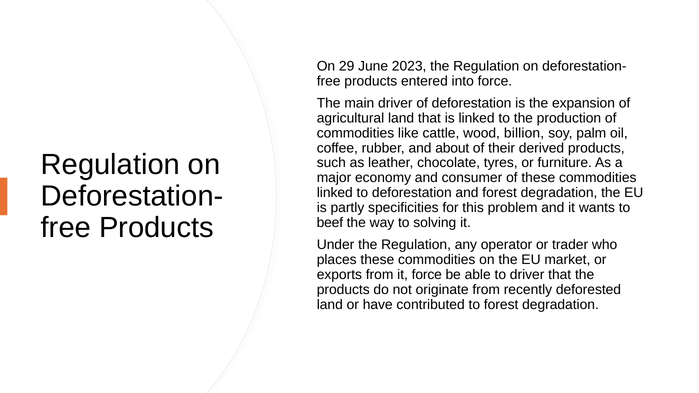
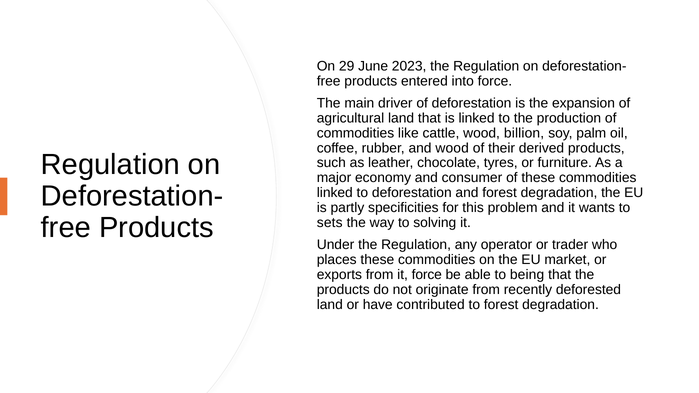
and about: about -> wood
beef: beef -> sets
to driver: driver -> being
